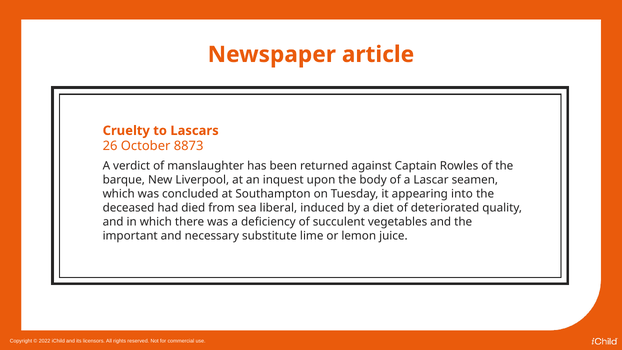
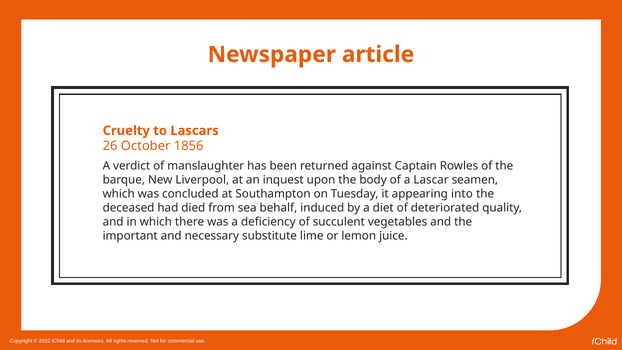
8873: 8873 -> 1856
liberal: liberal -> behalf
